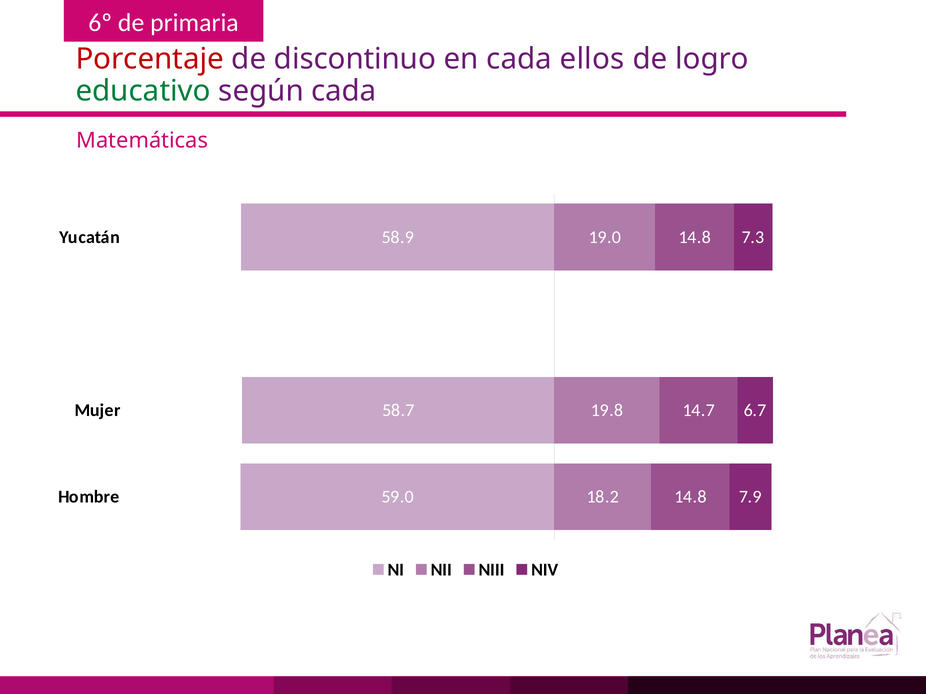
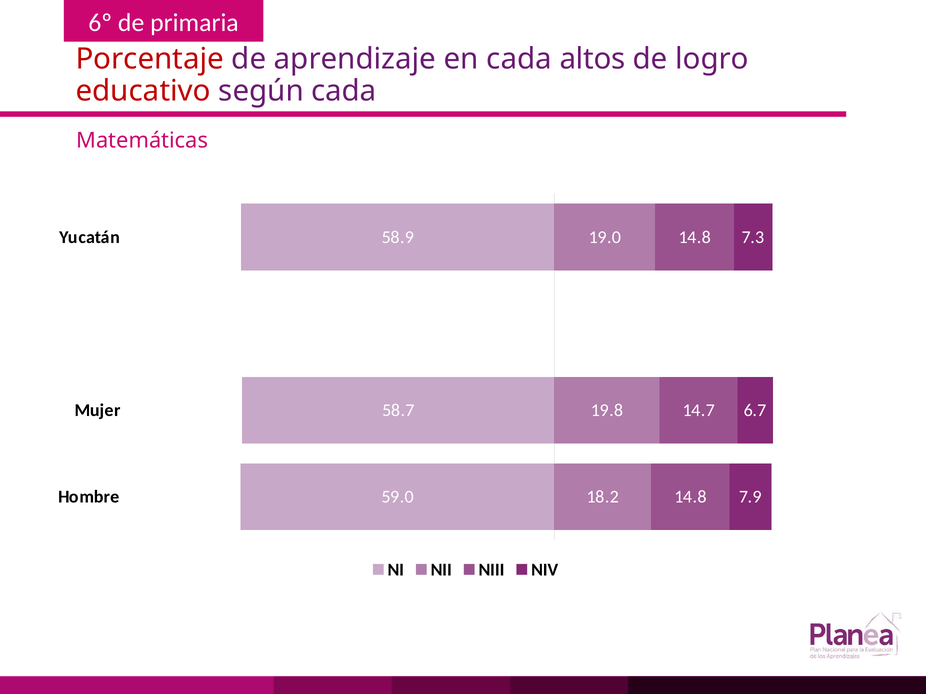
discontinuo: discontinuo -> aprendizaje
ellos: ellos -> altos
educativo colour: green -> red
